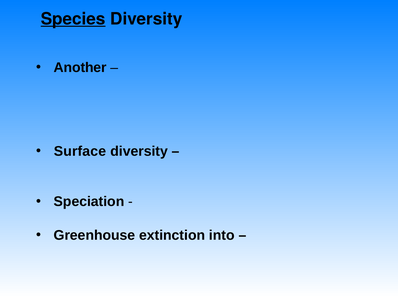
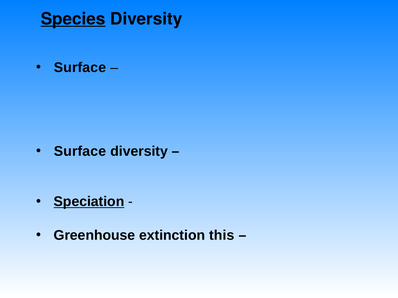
Another at (80, 68): Another -> Surface
Speciation underline: none -> present
into: into -> this
